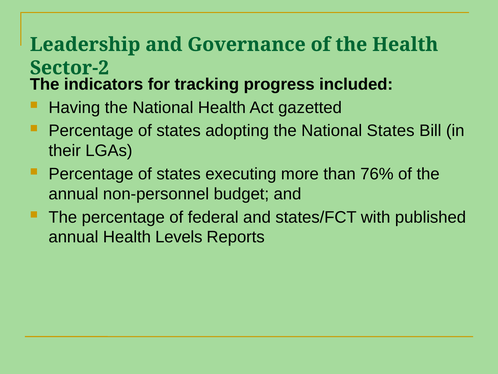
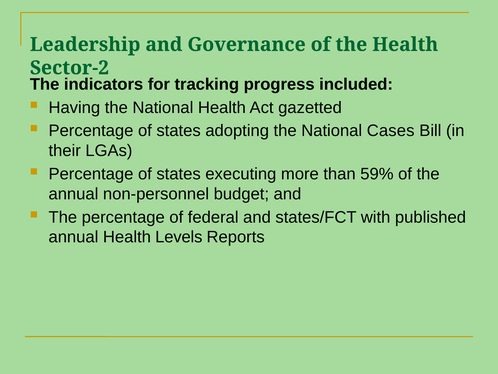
National States: States -> Cases
76%: 76% -> 59%
